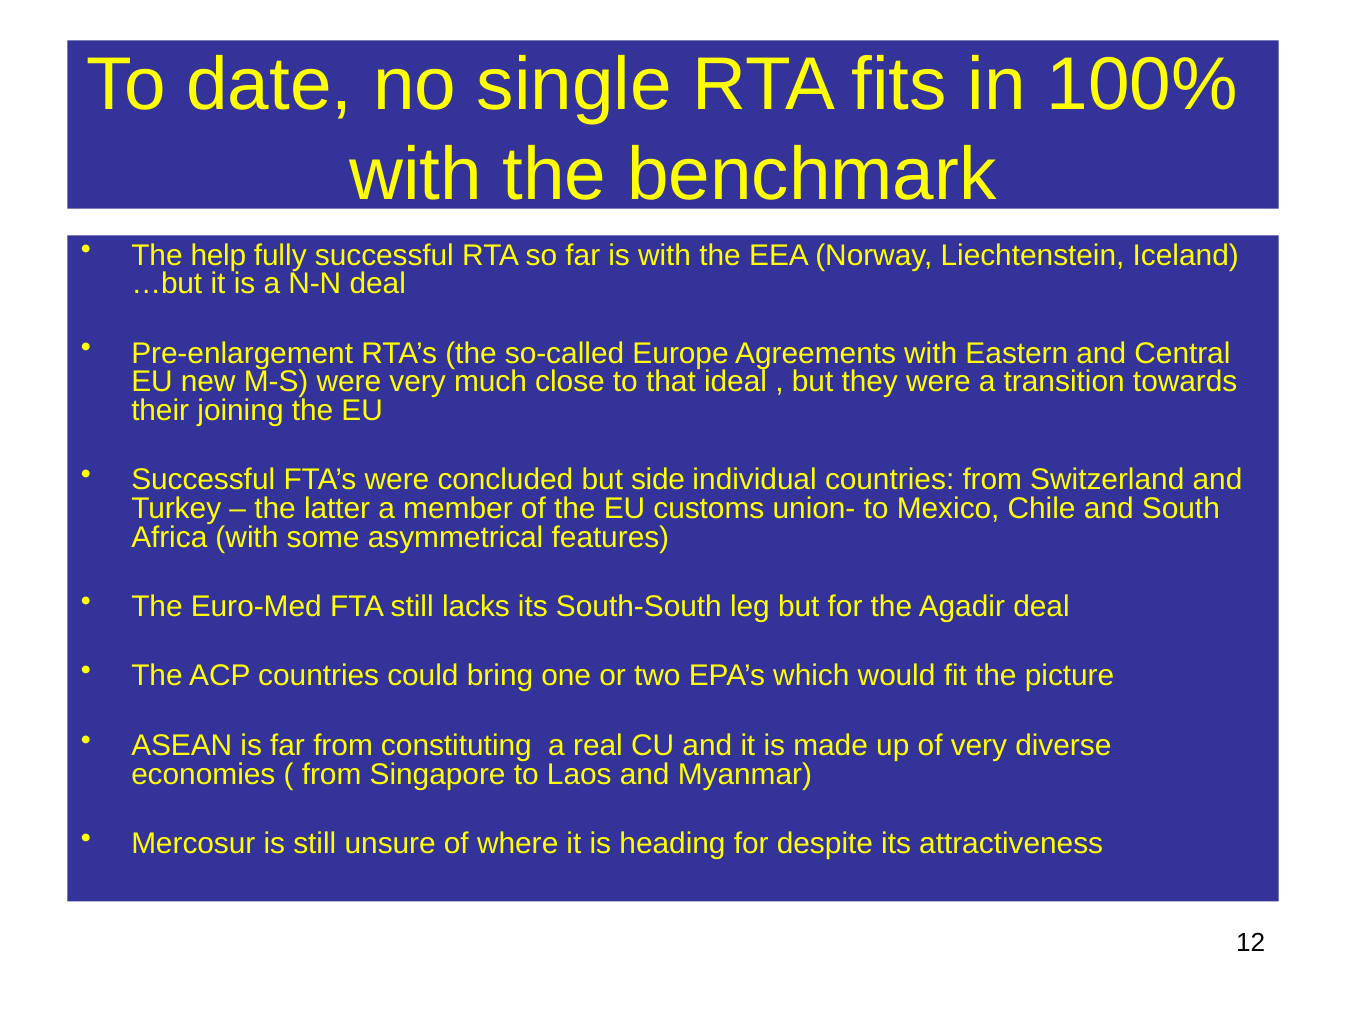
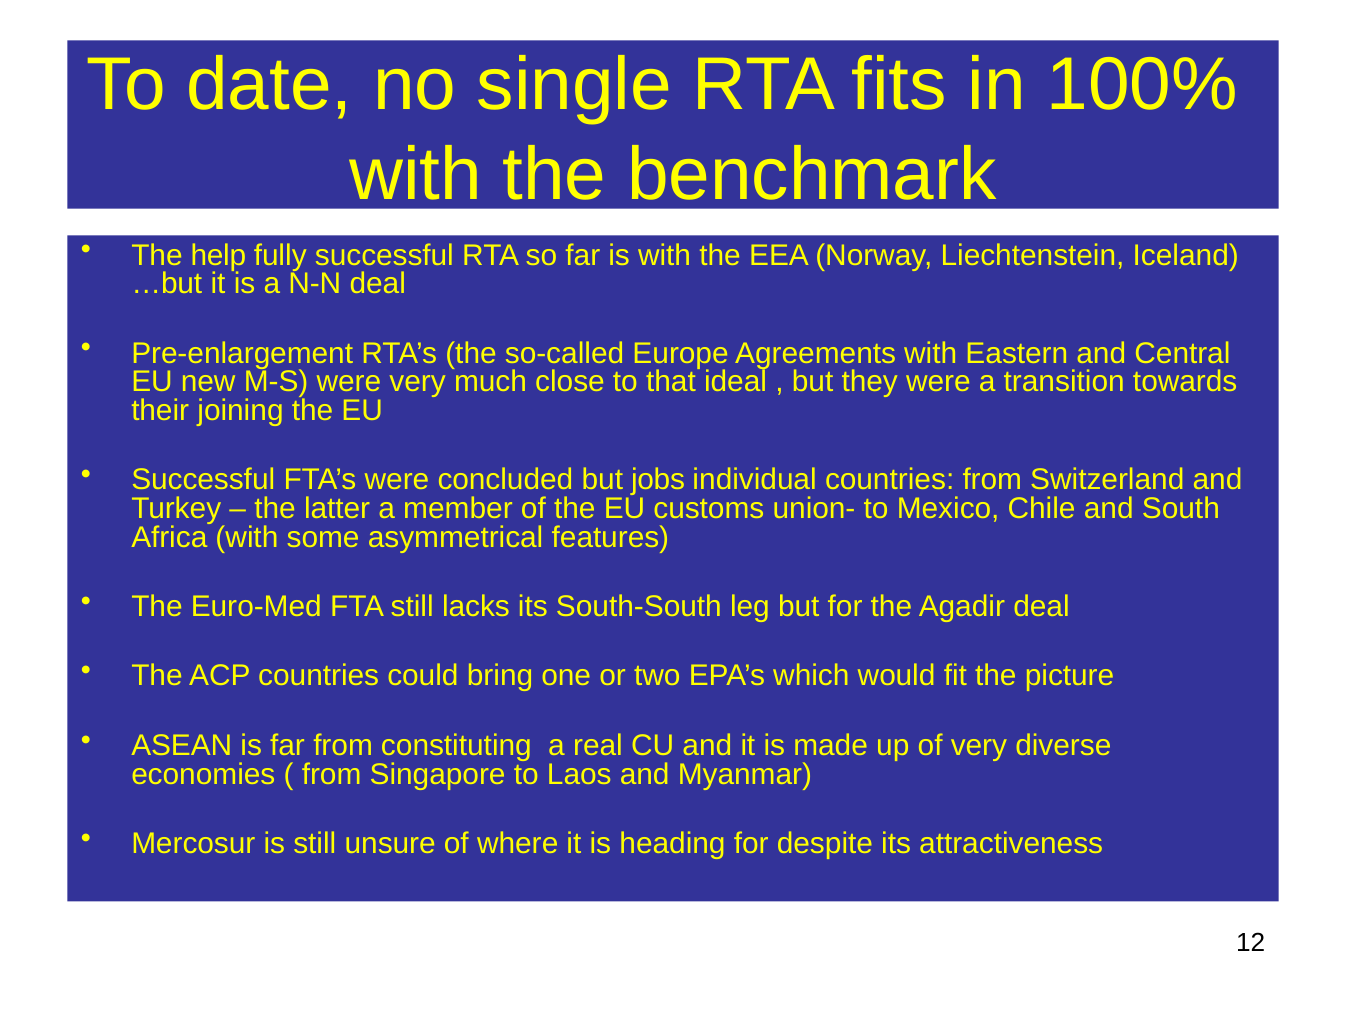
side: side -> jobs
